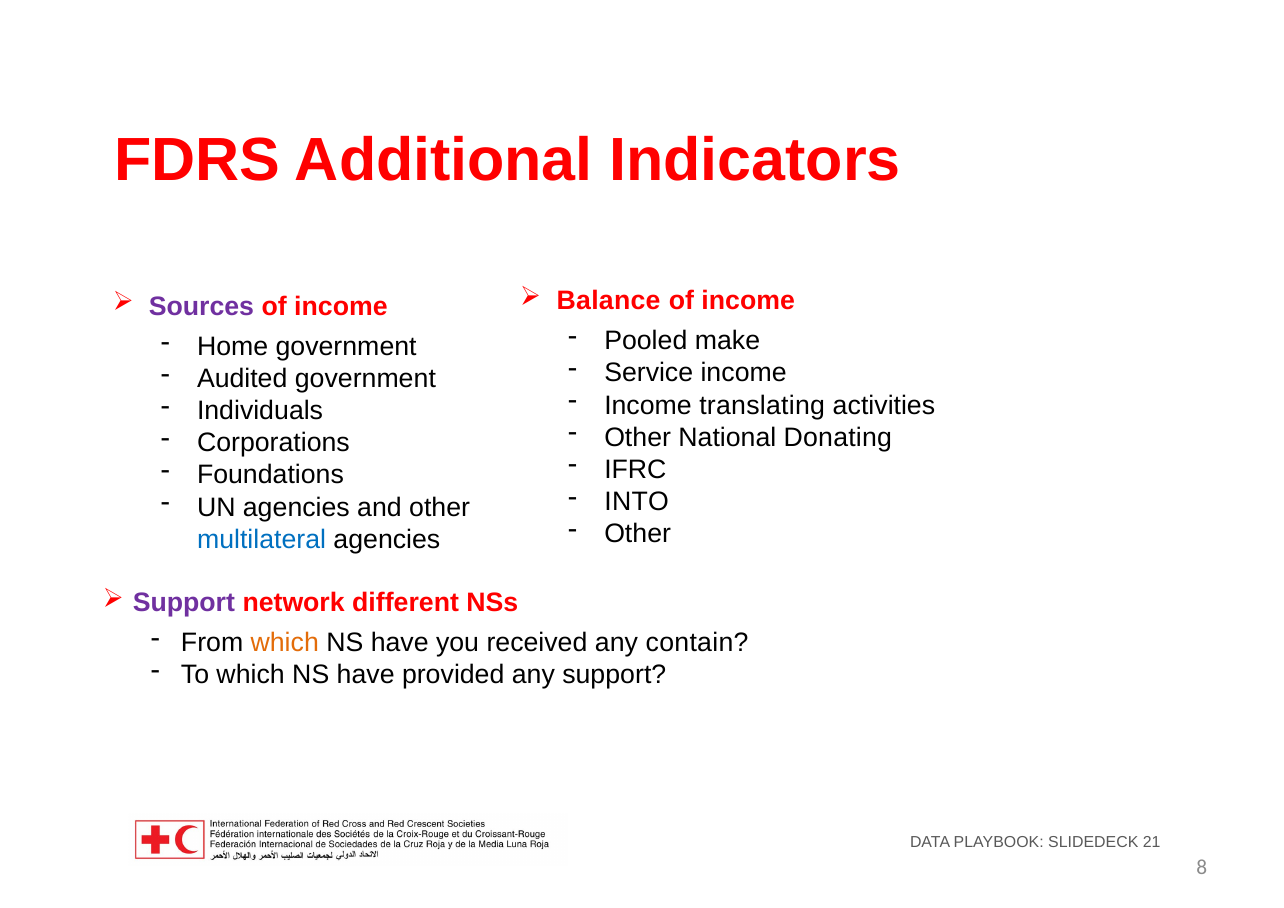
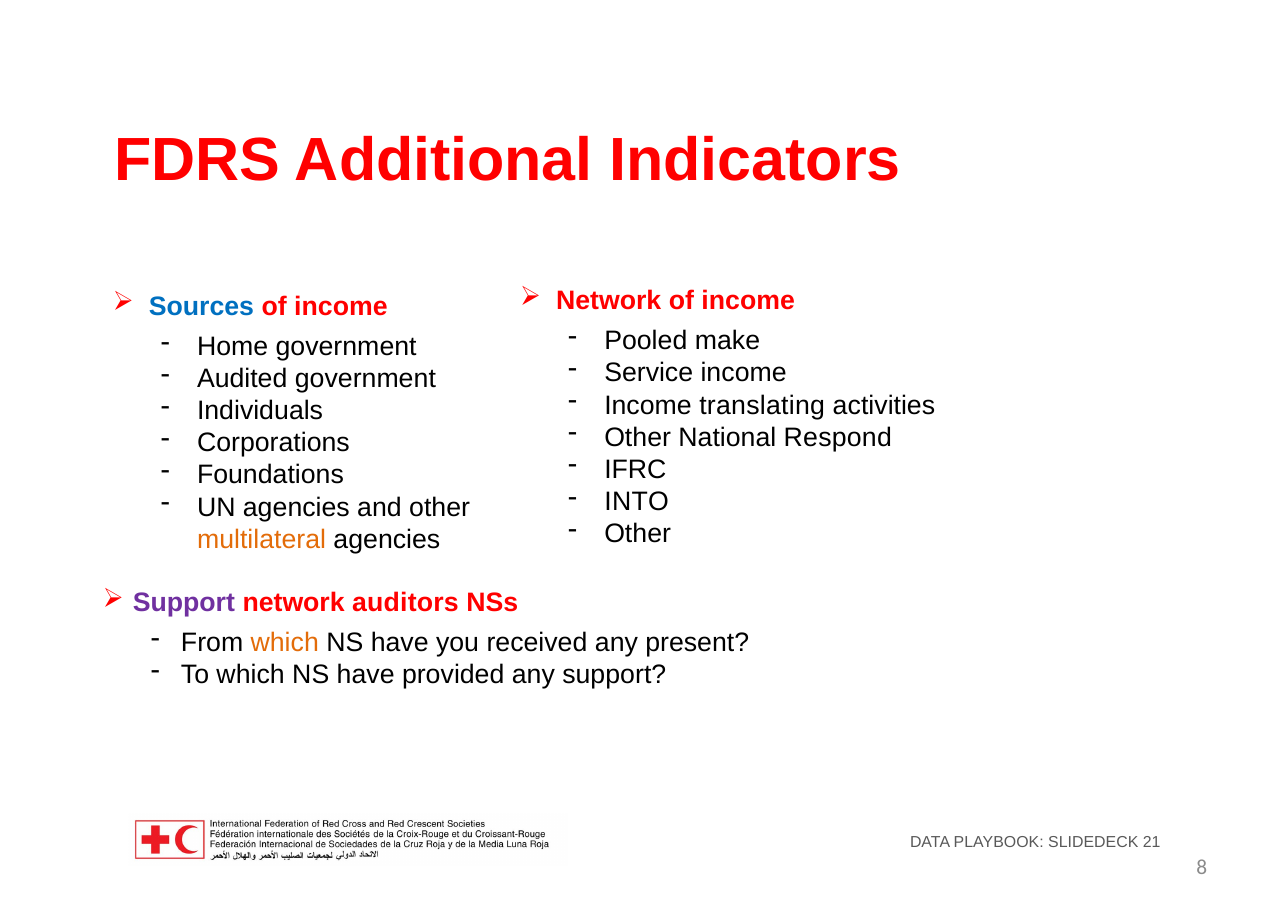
Balance at (609, 301): Balance -> Network
Sources colour: purple -> blue
Donating: Donating -> Respond
multilateral colour: blue -> orange
different: different -> auditors
contain: contain -> present
